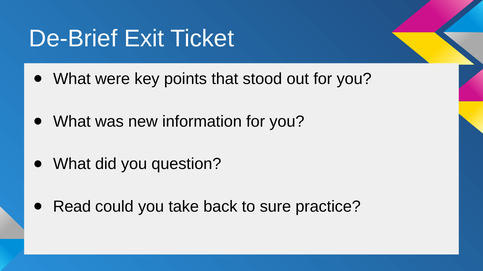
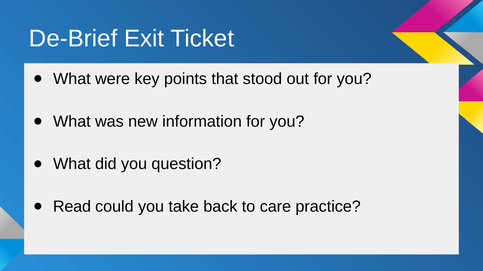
sure: sure -> care
